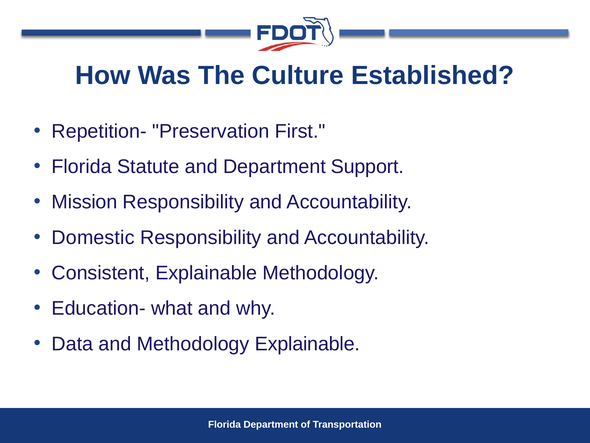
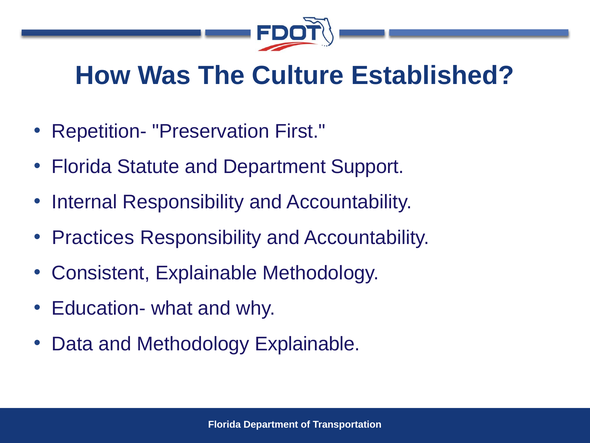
Mission: Mission -> Internal
Domestic: Domestic -> Practices
